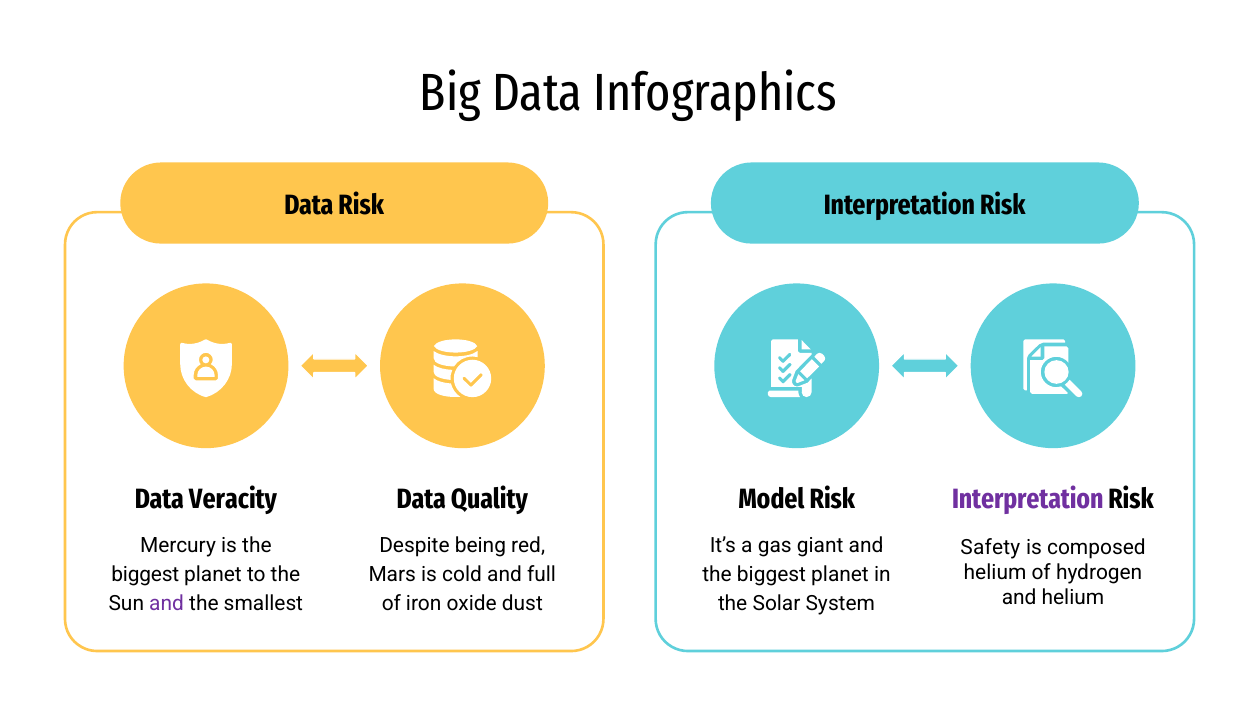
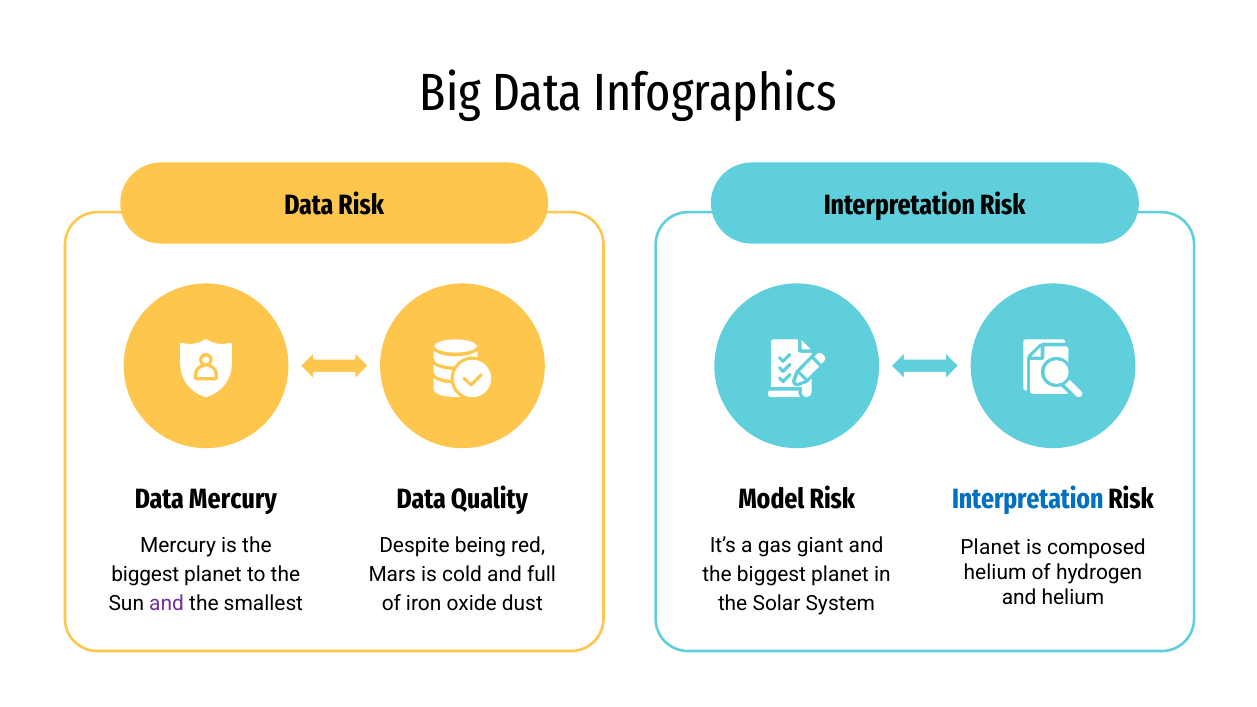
Data Veracity: Veracity -> Mercury
Interpretation at (1028, 499) colour: purple -> blue
Safety at (990, 547): Safety -> Planet
